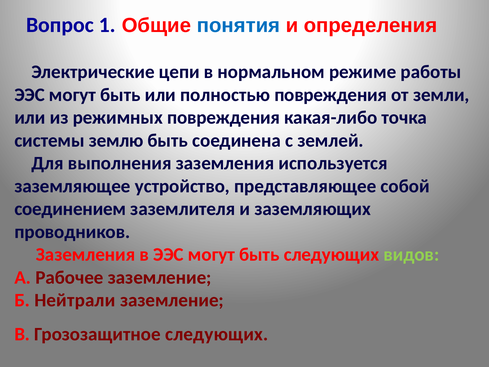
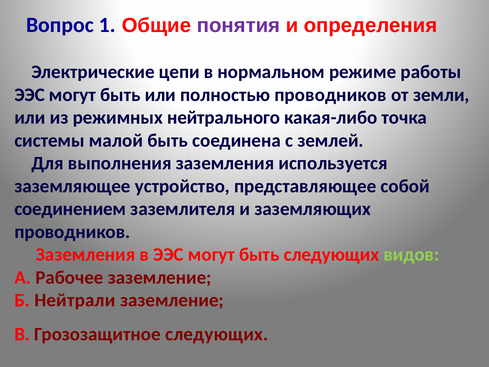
понятия colour: blue -> purple
полностью повреждения: повреждения -> проводников
режимных повреждения: повреждения -> нейтрального
землю: землю -> малой
